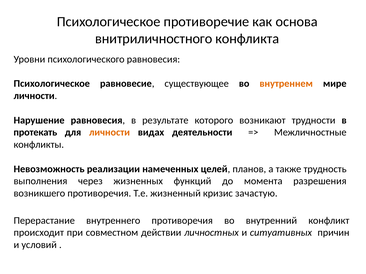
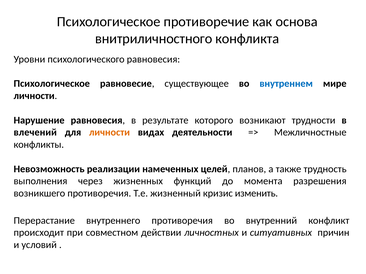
внутреннем colour: orange -> blue
протекать: протекать -> влечений
зачастую: зачастую -> изменить
